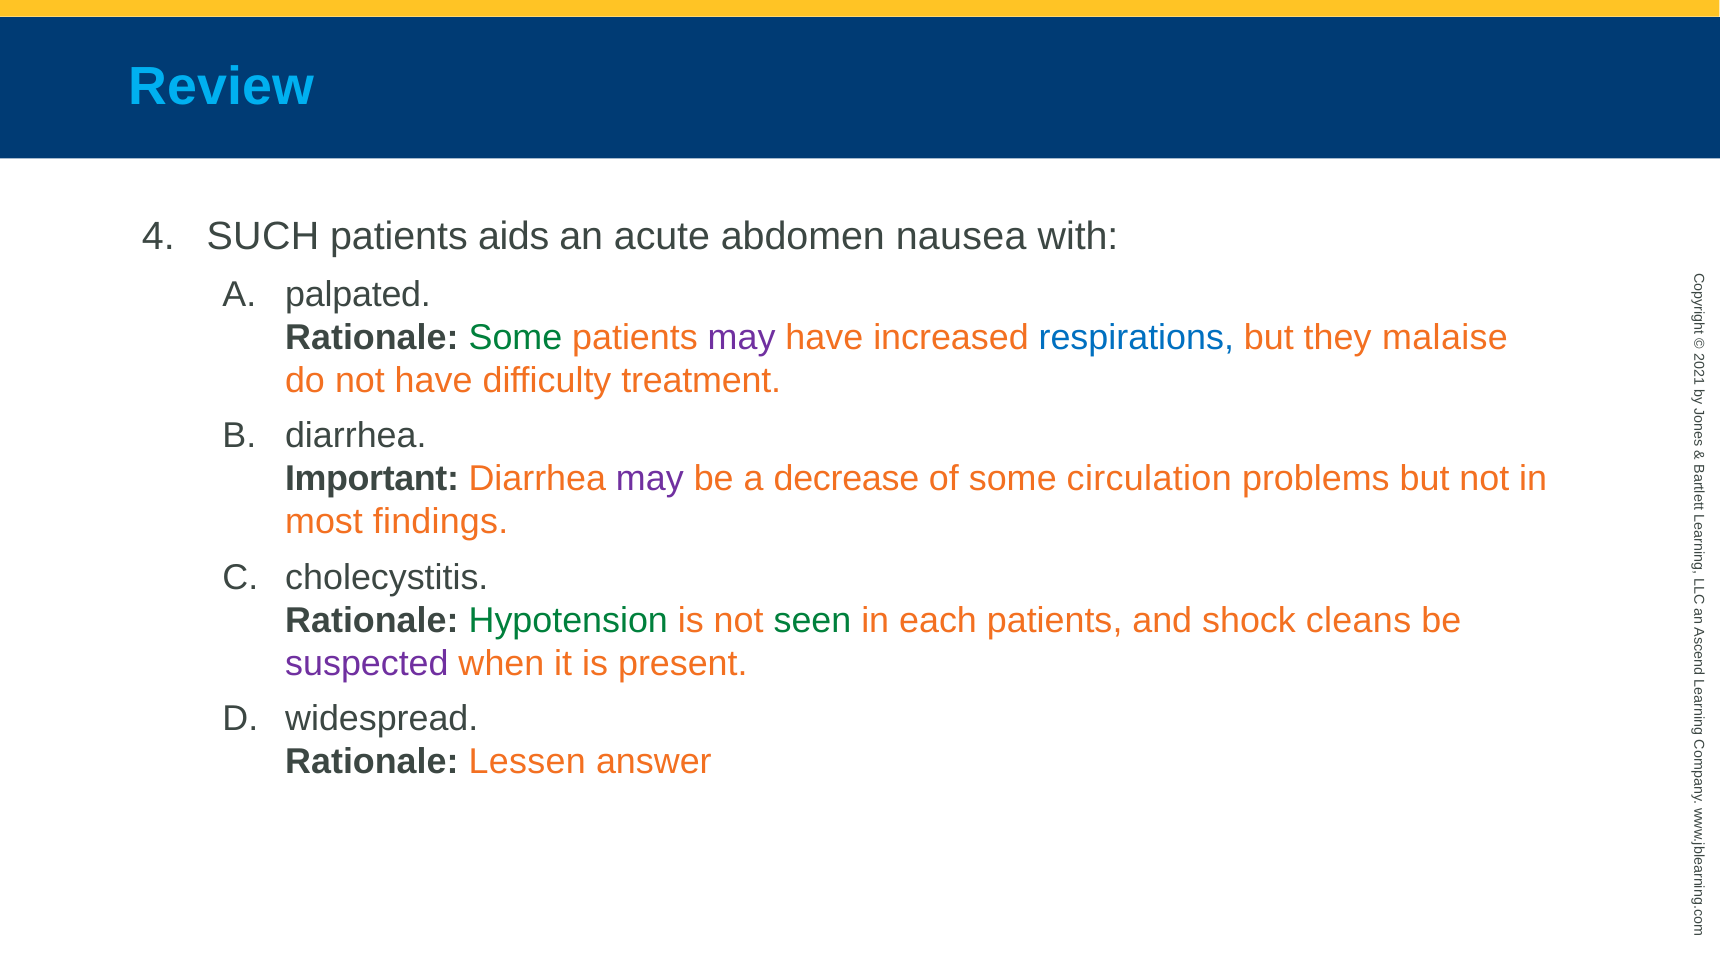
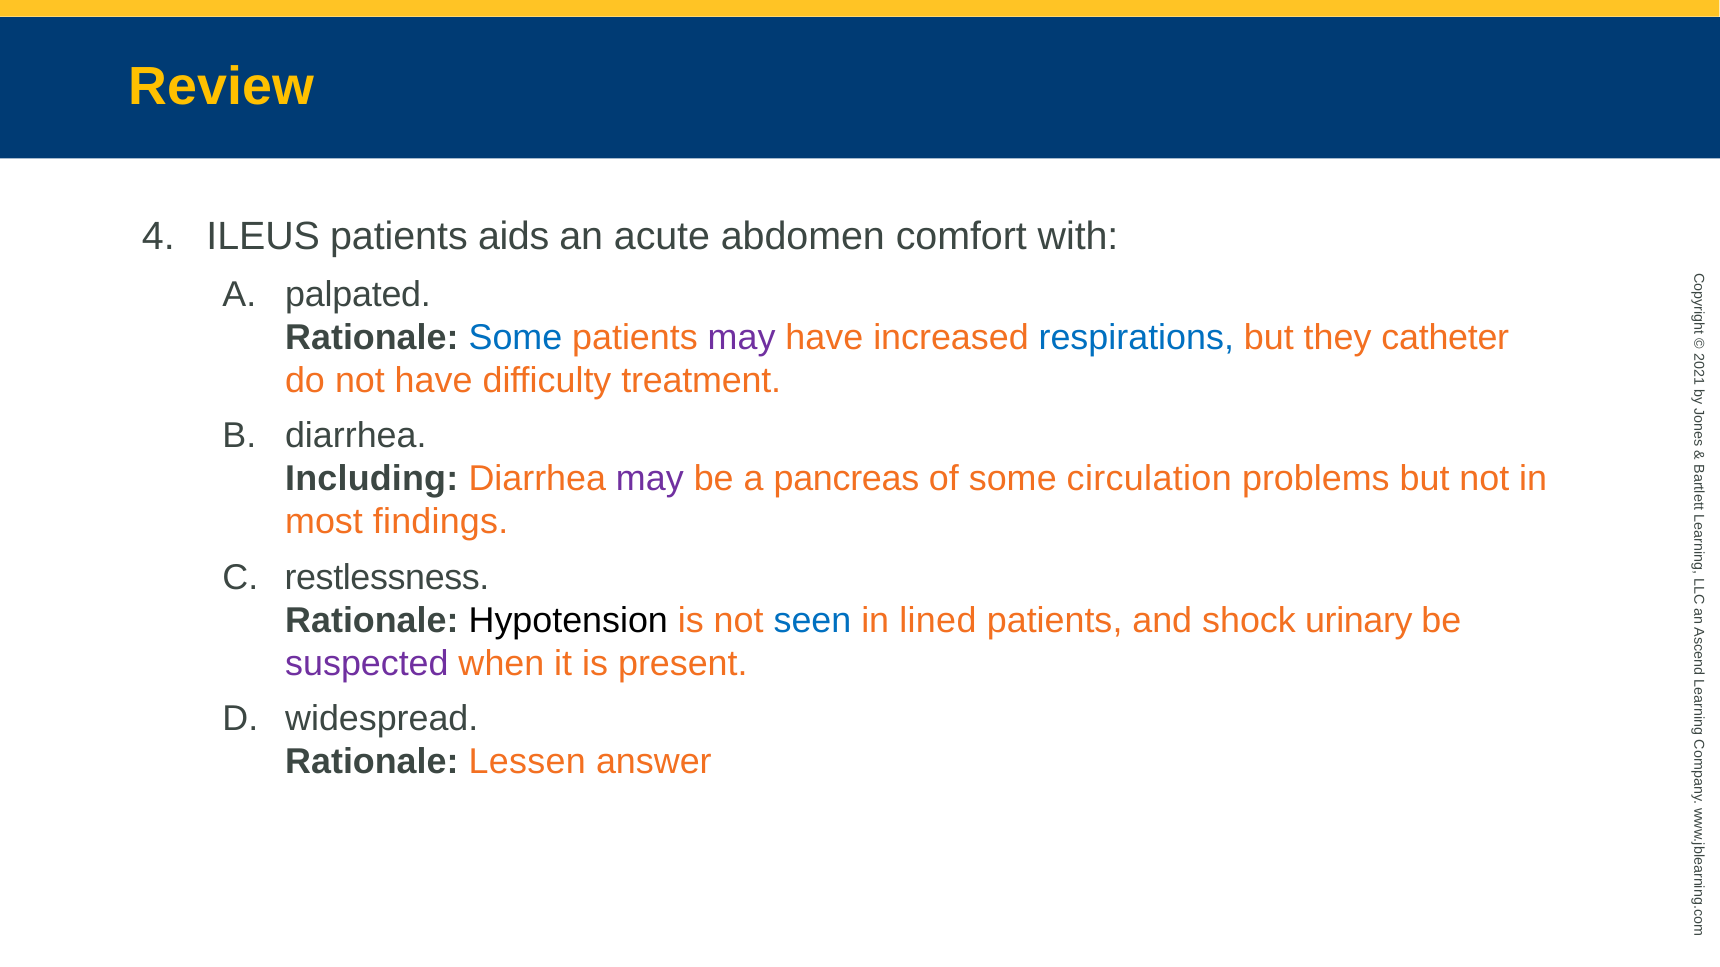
Review colour: light blue -> yellow
SUCH: SUCH -> ILEUS
nausea: nausea -> comfort
Some at (515, 338) colour: green -> blue
malaise: malaise -> catheter
Important: Important -> Including
decrease: decrease -> pancreas
cholecystitis: cholecystitis -> restlessness
Hypotension colour: green -> black
seen colour: green -> blue
each: each -> lined
cleans: cleans -> urinary
